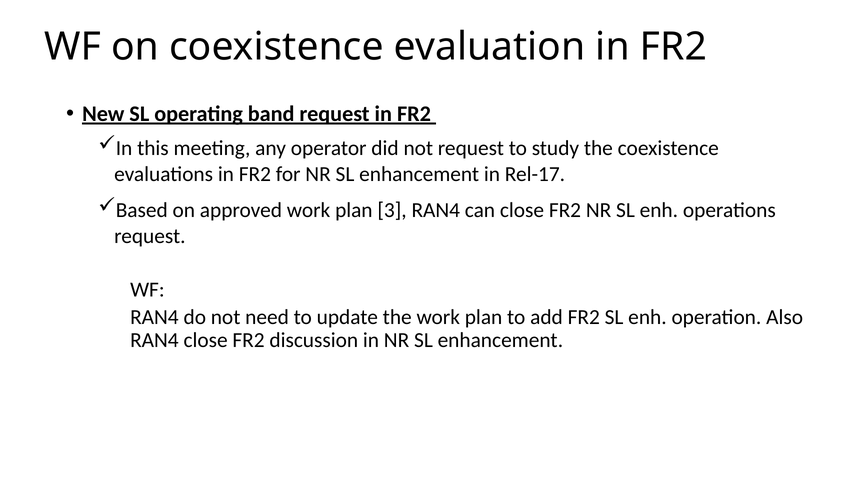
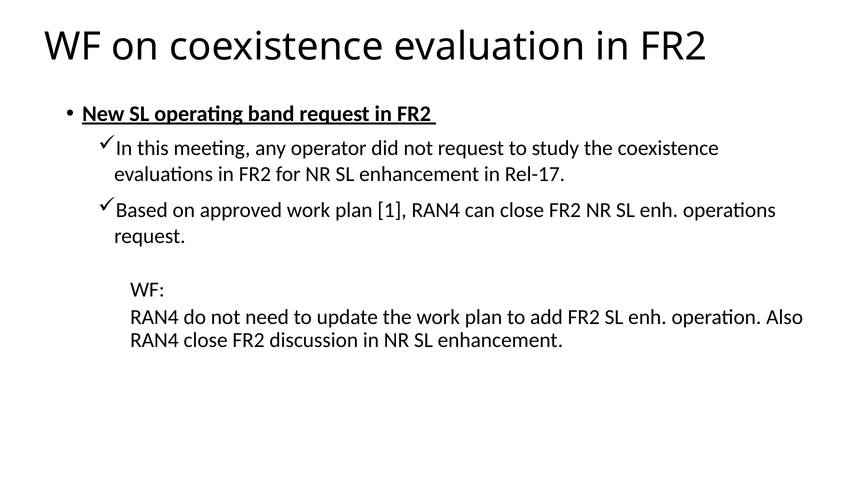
3: 3 -> 1
